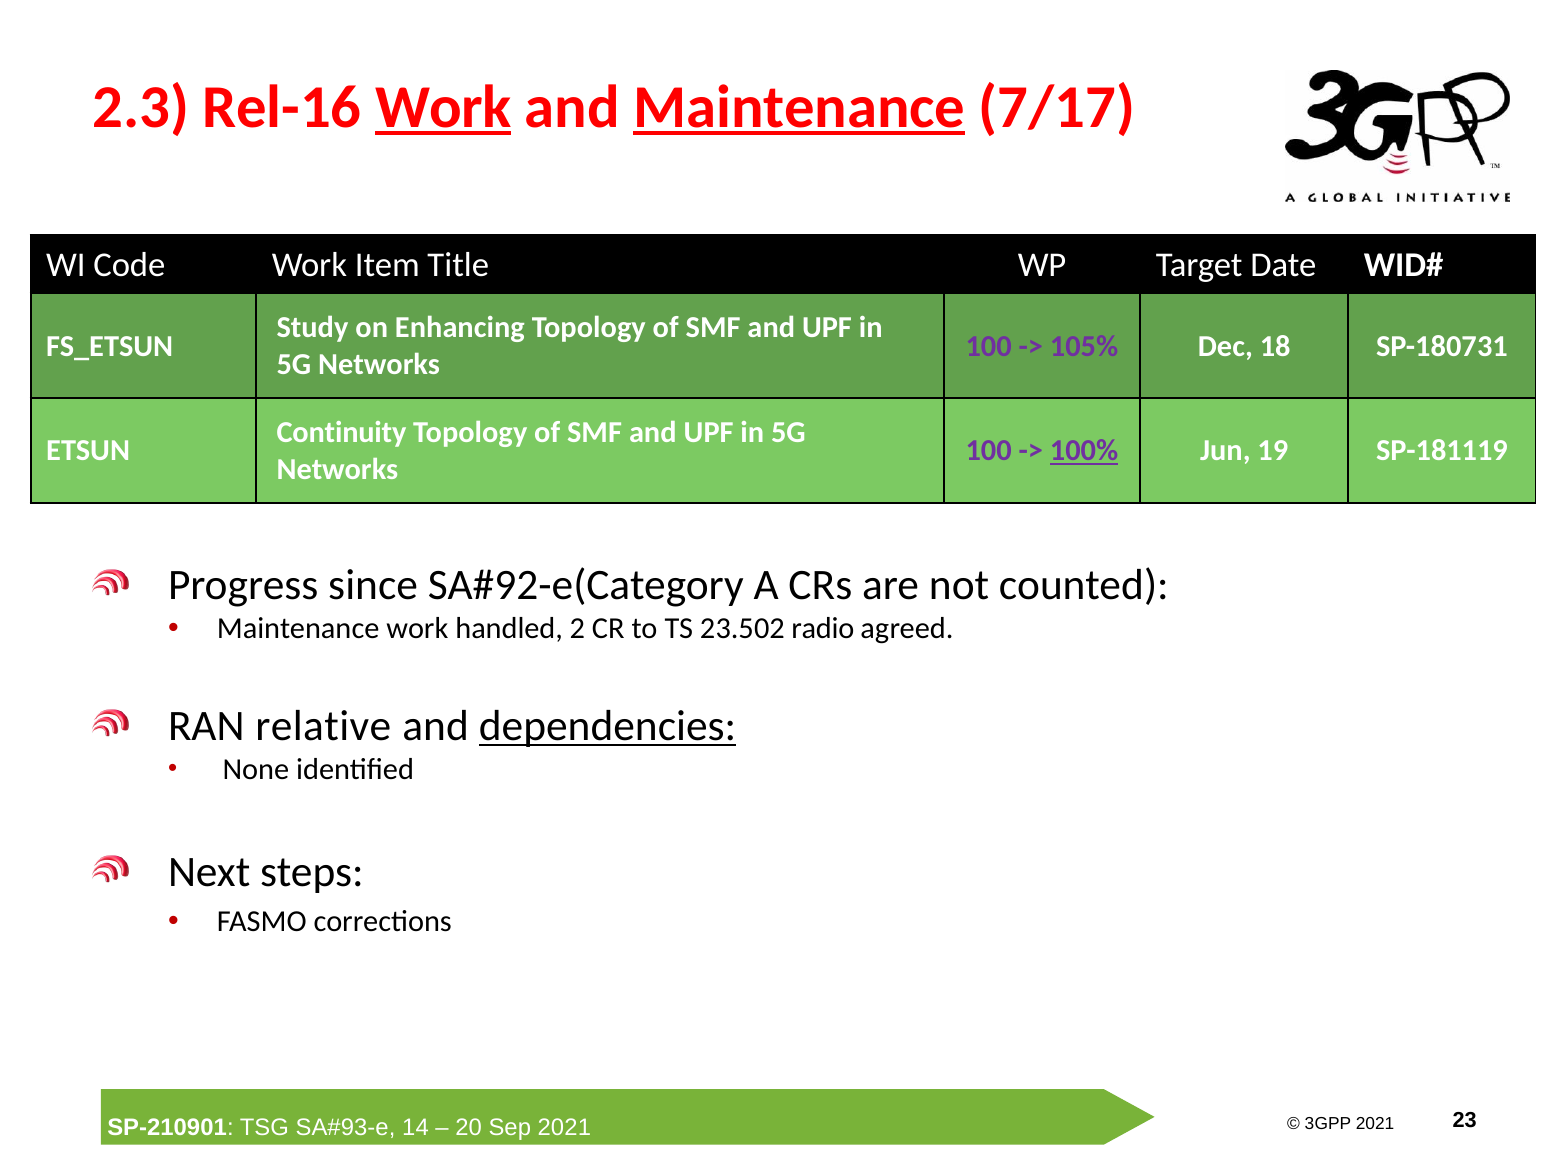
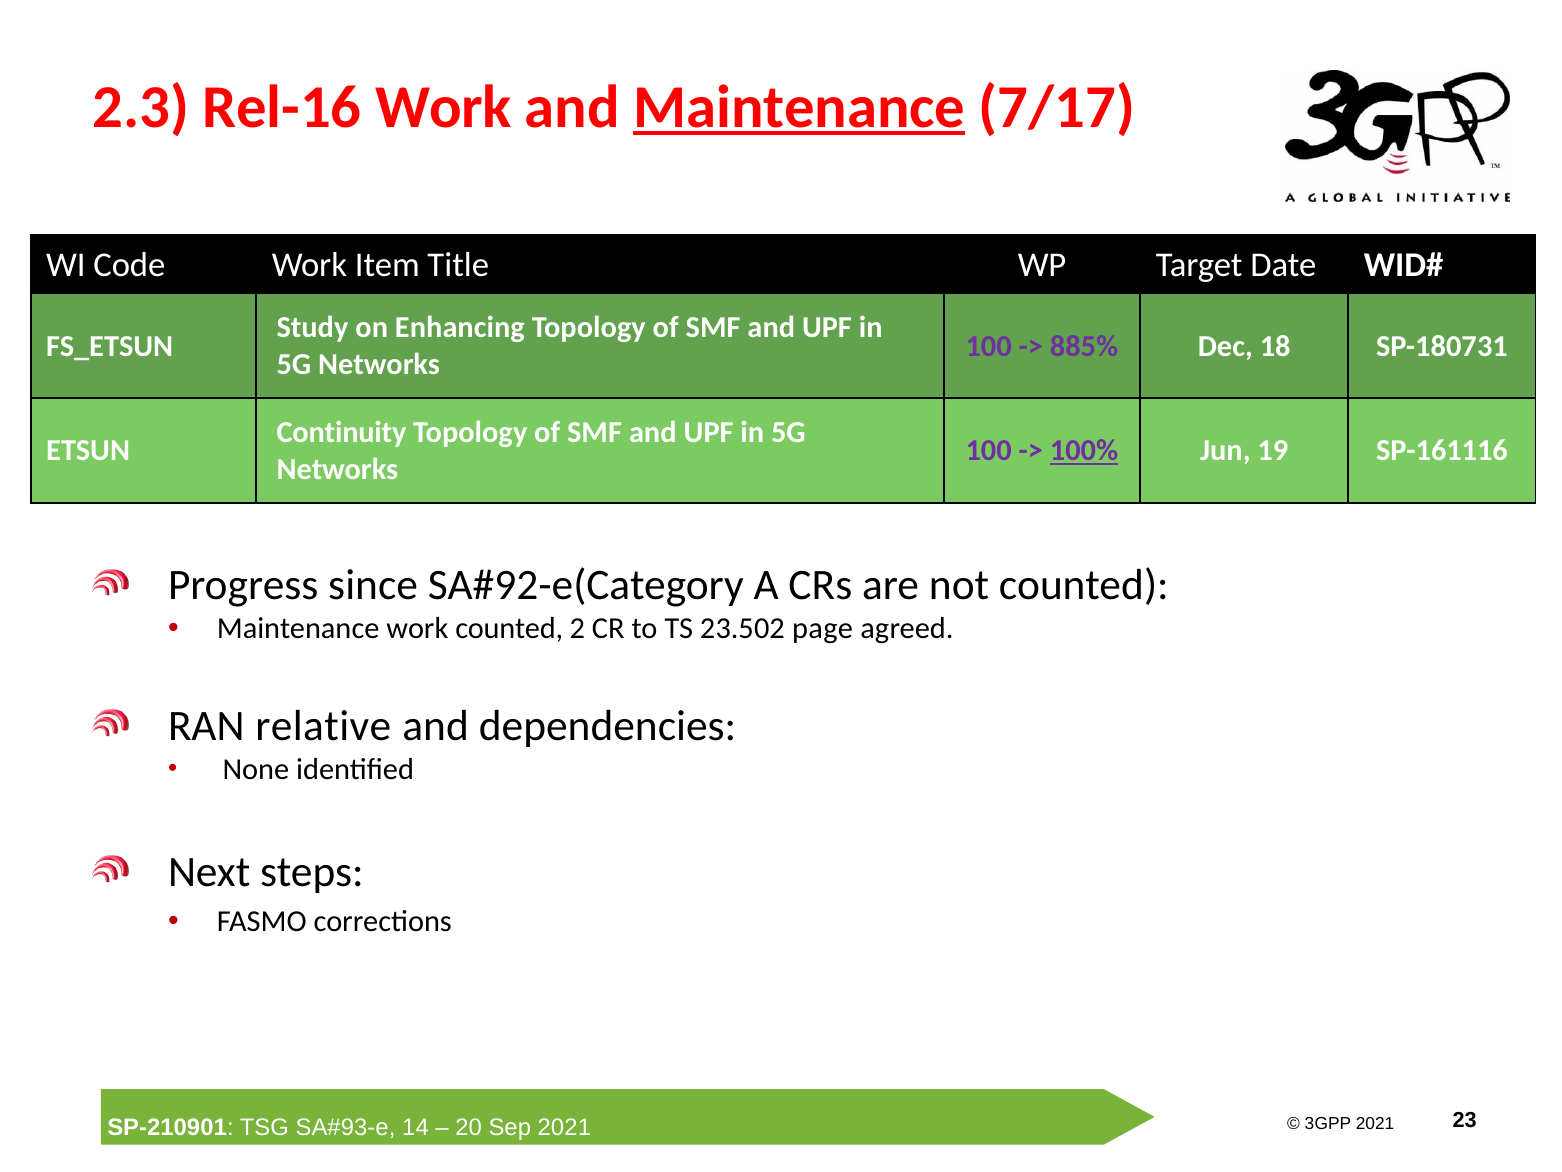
Work at (443, 107) underline: present -> none
105%: 105% -> 885%
SP-181119: SP-181119 -> SP-161116
work handled: handled -> counted
radio: radio -> page
dependencies underline: present -> none
